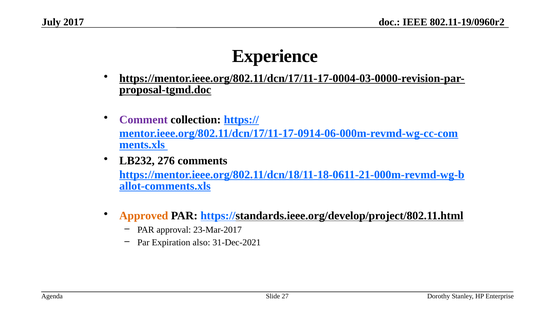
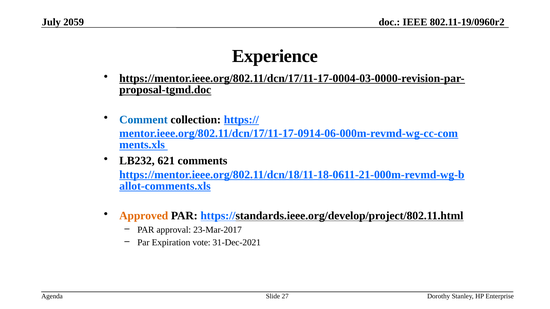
2017: 2017 -> 2059
Comment colour: purple -> blue
276: 276 -> 621
also: also -> vote
